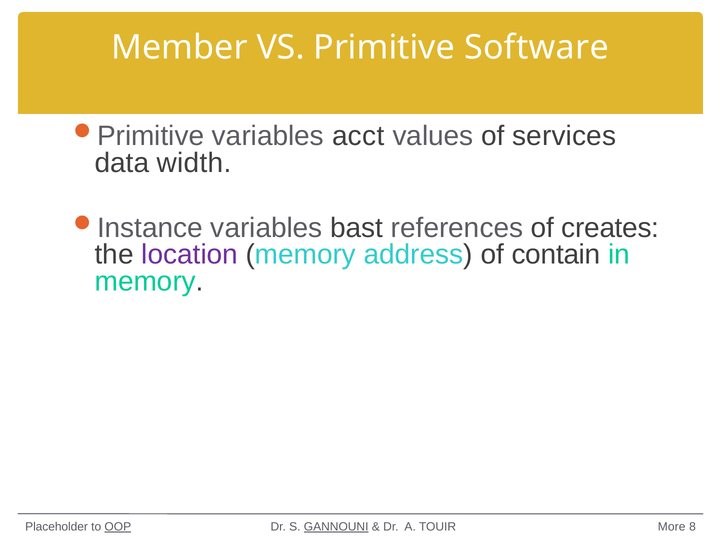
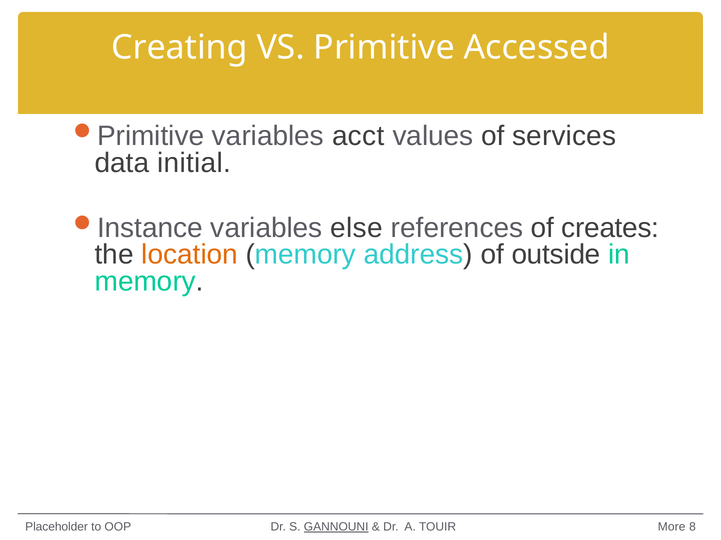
Member: Member -> Creating
Software: Software -> Accessed
width: width -> initial
bast: bast -> else
location colour: purple -> orange
contain: contain -> outside
OOP underline: present -> none
